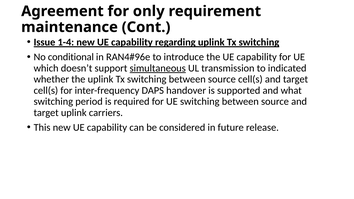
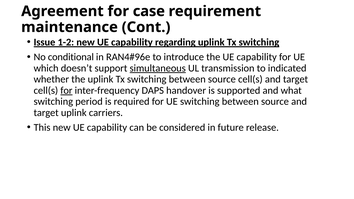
only: only -> case
1-4: 1-4 -> 1-2
for at (66, 90) underline: none -> present
